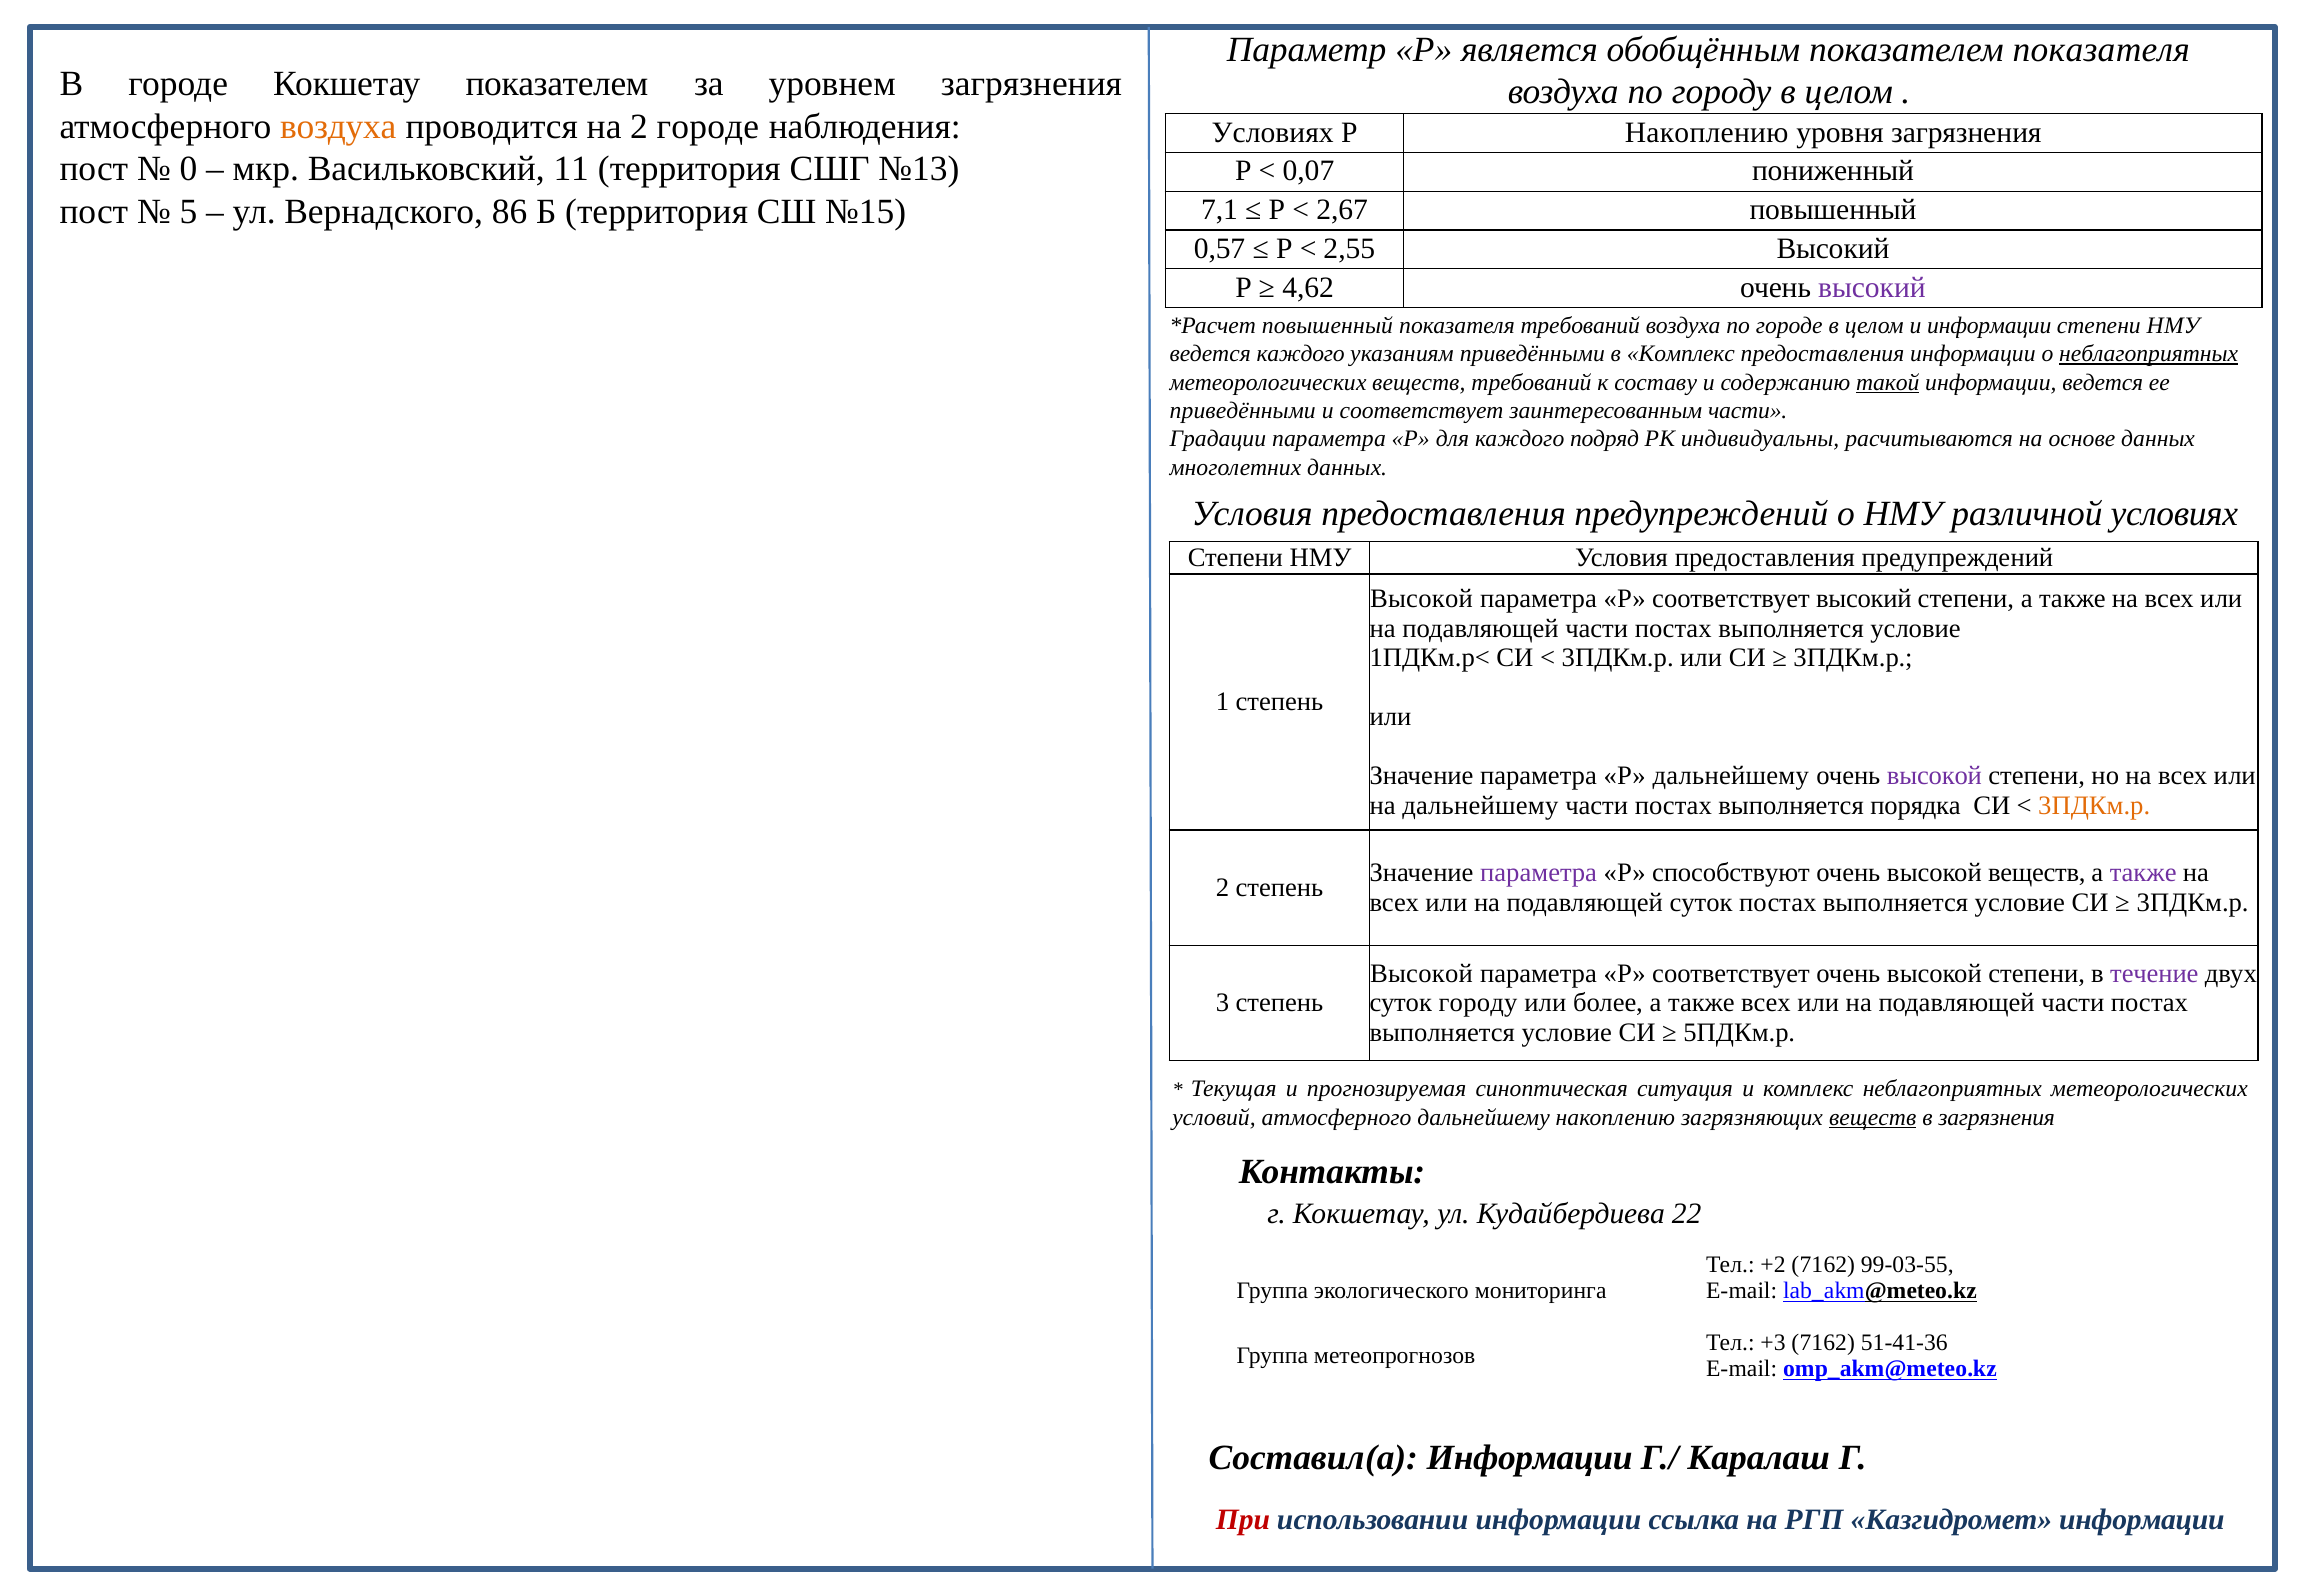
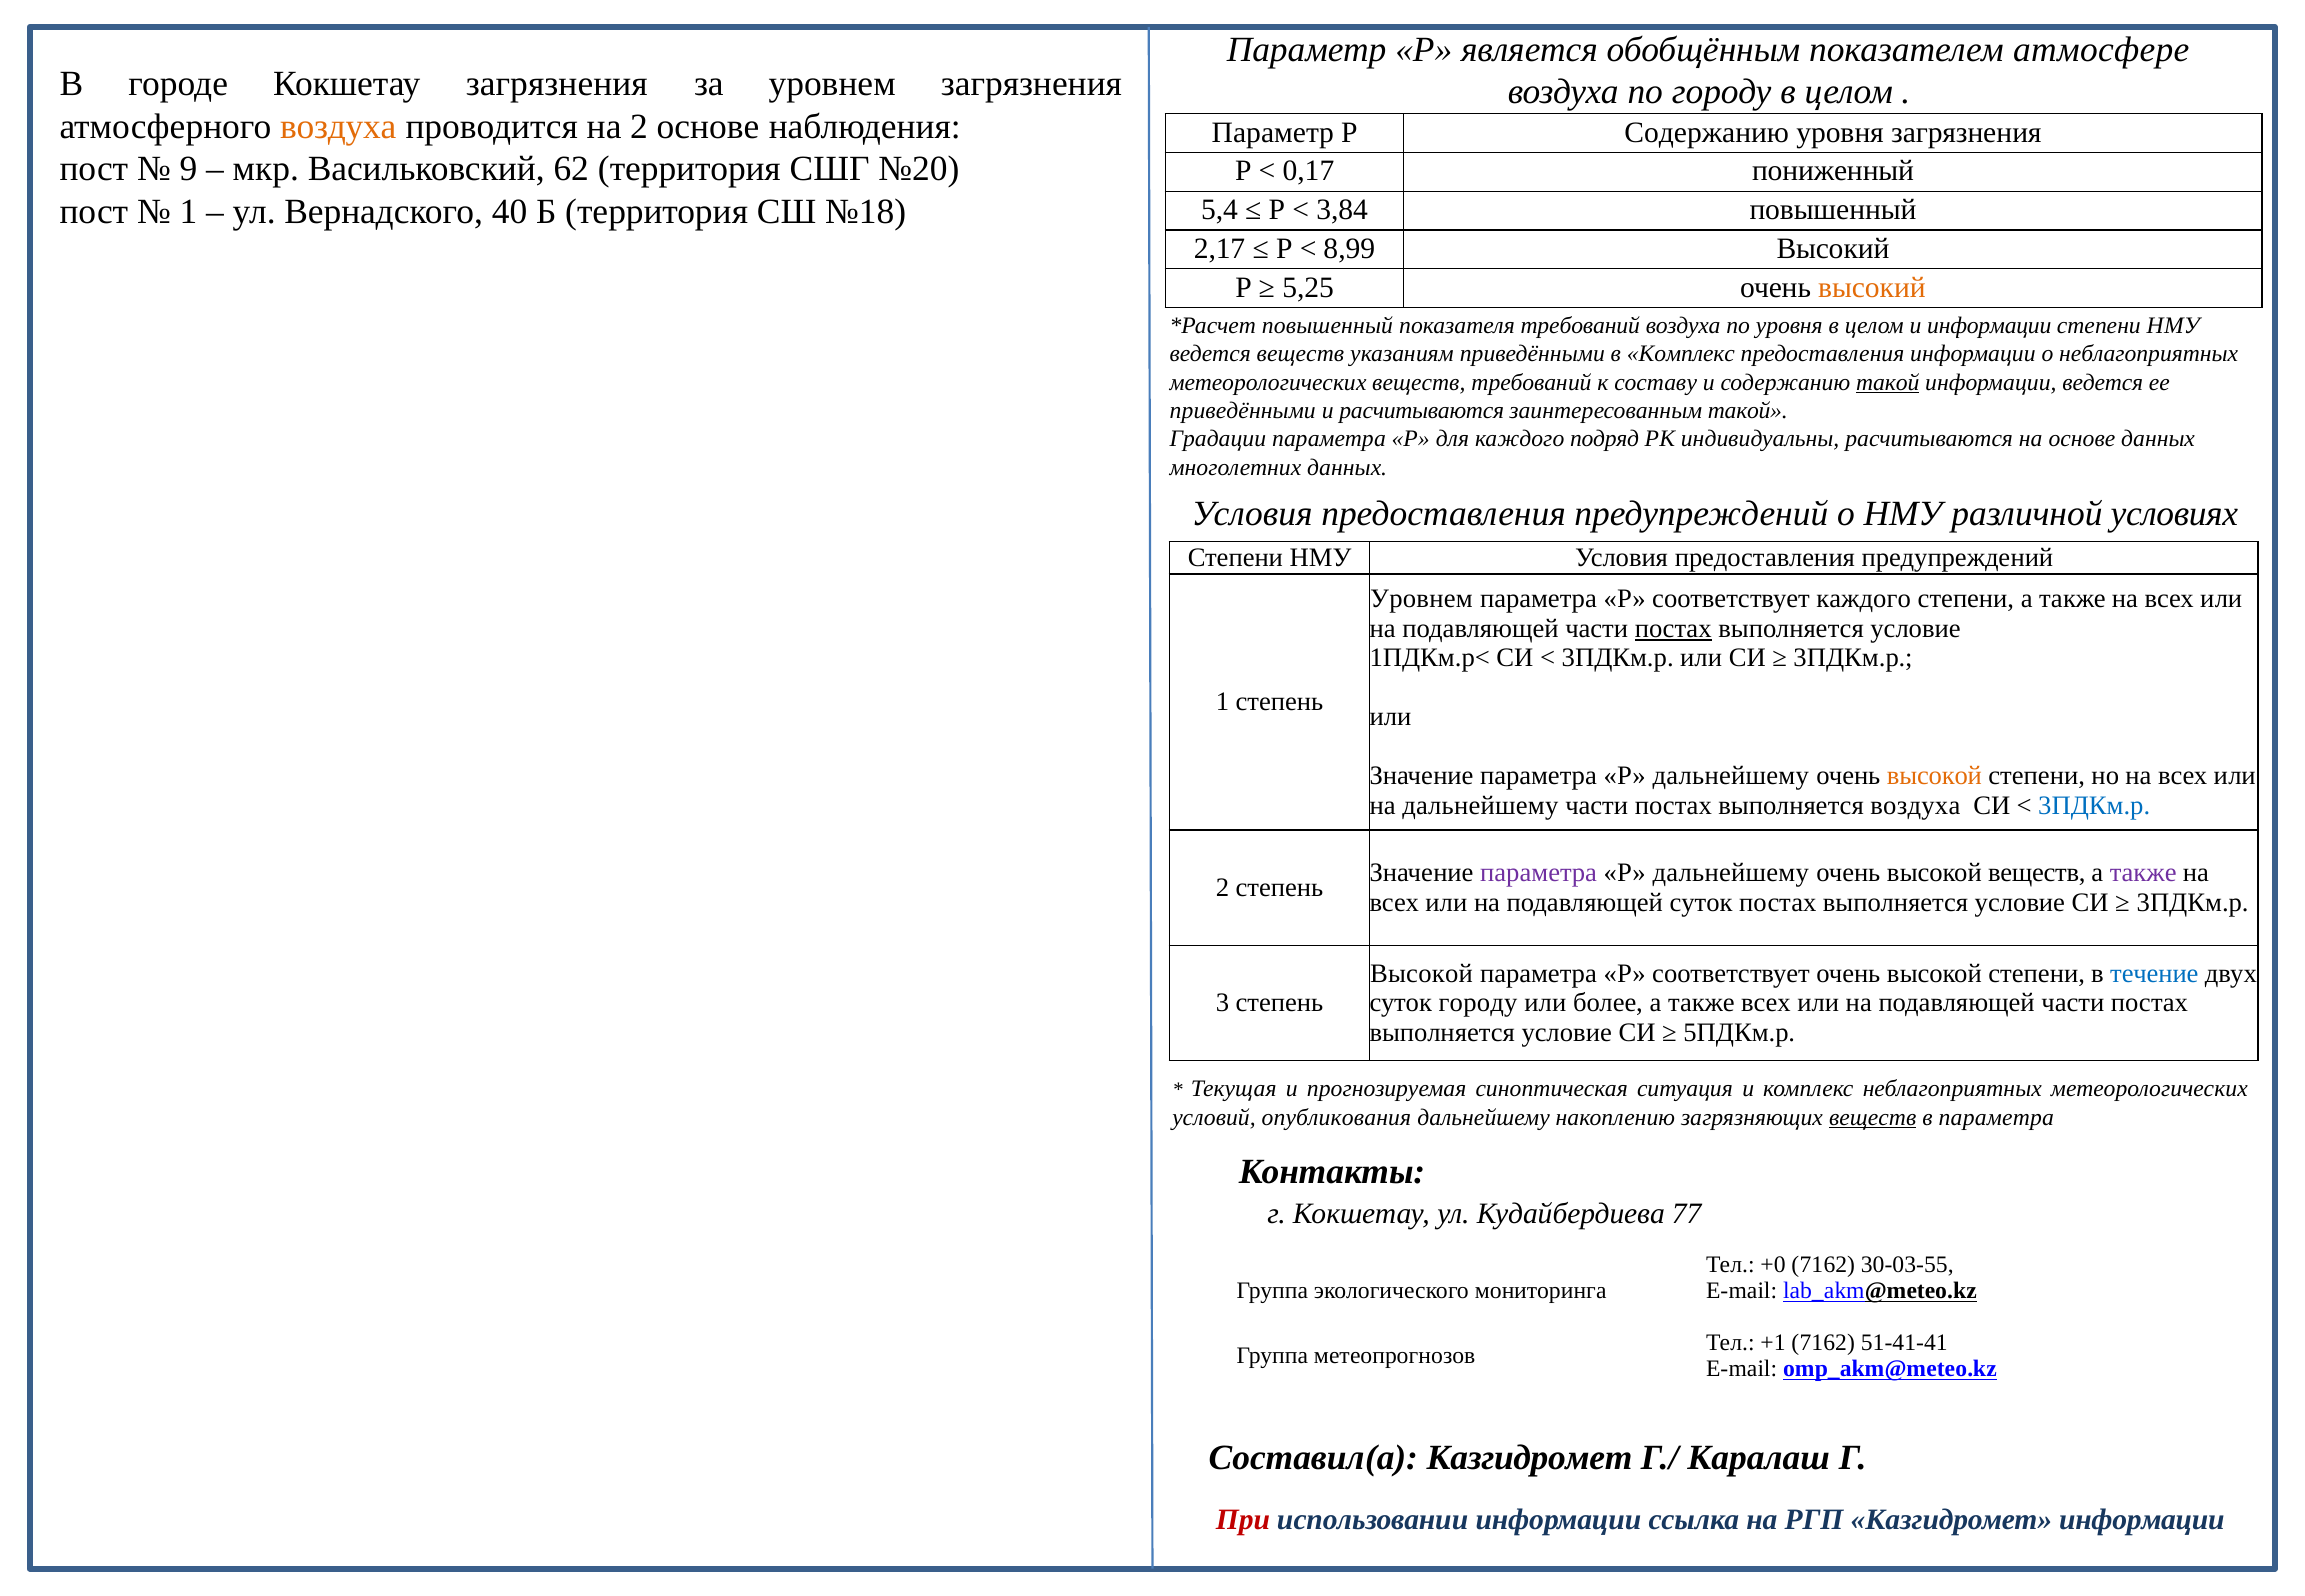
показателем показателя: показателя -> атмосфере
Кокшетау показателем: показателем -> загрязнения
2 городе: городе -> основе
Условиях at (1273, 132): Условиях -> Параметр
Р Накоплению: Накоплению -> Содержанию
0: 0 -> 9
11: 11 -> 62
№13: №13 -> №20
0,07: 0,07 -> 0,17
5 at (188, 212): 5 -> 1
86: 86 -> 40
№15: №15 -> №18
7,1: 7,1 -> 5,4
2,67: 2,67 -> 3,84
0,57: 0,57 -> 2,17
2,55: 2,55 -> 8,99
4,62: 4,62 -> 5,25
высокий at (1872, 287) colour: purple -> orange
по городе: городе -> уровня
ведется каждого: каждого -> веществ
неблагоприятных at (2149, 354) underline: present -> none
и соответствует: соответствует -> расчитываются
заинтересованным части: части -> такой
Высокой at (1421, 599): Высокой -> Уровнем
соответствует высокий: высокий -> каждого
постах at (1673, 628) underline: none -> present
высокой at (1934, 776) colour: purple -> orange
выполняется порядка: порядка -> воздуха
3ПДКм.р at (2094, 805) colour: orange -> blue
способствуют at (1731, 873): способствуют -> дальнейшему
течение colour: purple -> blue
условий атмосферного: атмосферного -> опубликования
в загрязнения: загрязнения -> параметра
22: 22 -> 77
+2: +2 -> +0
99-03-55: 99-03-55 -> 30-03-55
+3: +3 -> +1
51-41-36: 51-41-36 -> 51-41-41
Составил(а Информации: Информации -> Казгидромет
